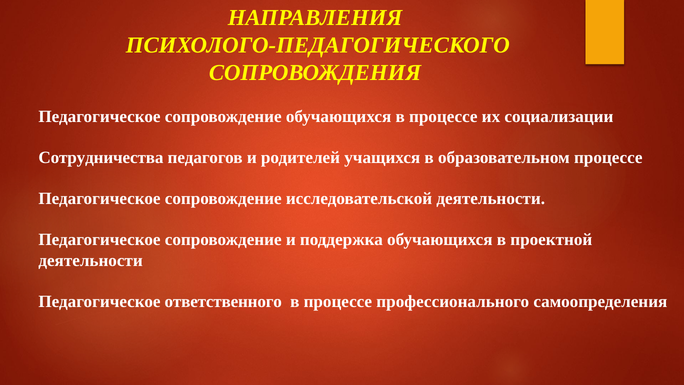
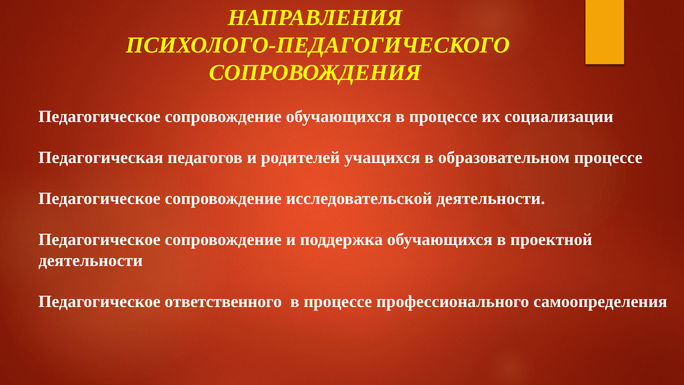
Сотрудничества: Сотрудничества -> Педагогическая
